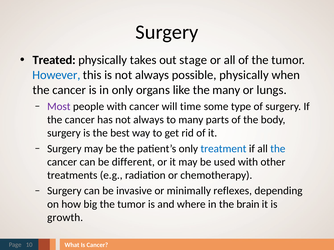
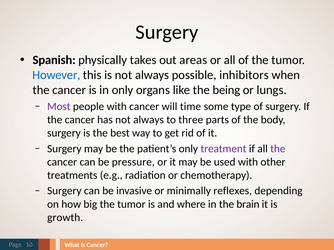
Treated: Treated -> Spanish
stage: stage -> areas
possible physically: physically -> inhibitors
the many: many -> being
to many: many -> three
treatment colour: blue -> purple
the at (278, 149) colour: blue -> purple
different: different -> pressure
